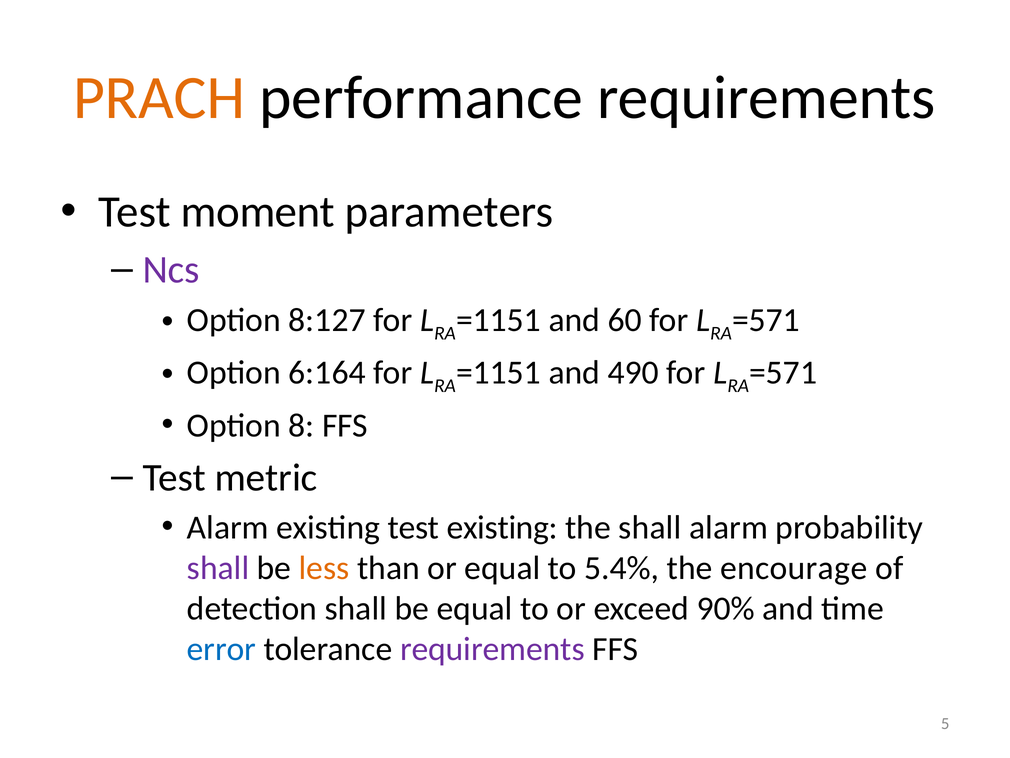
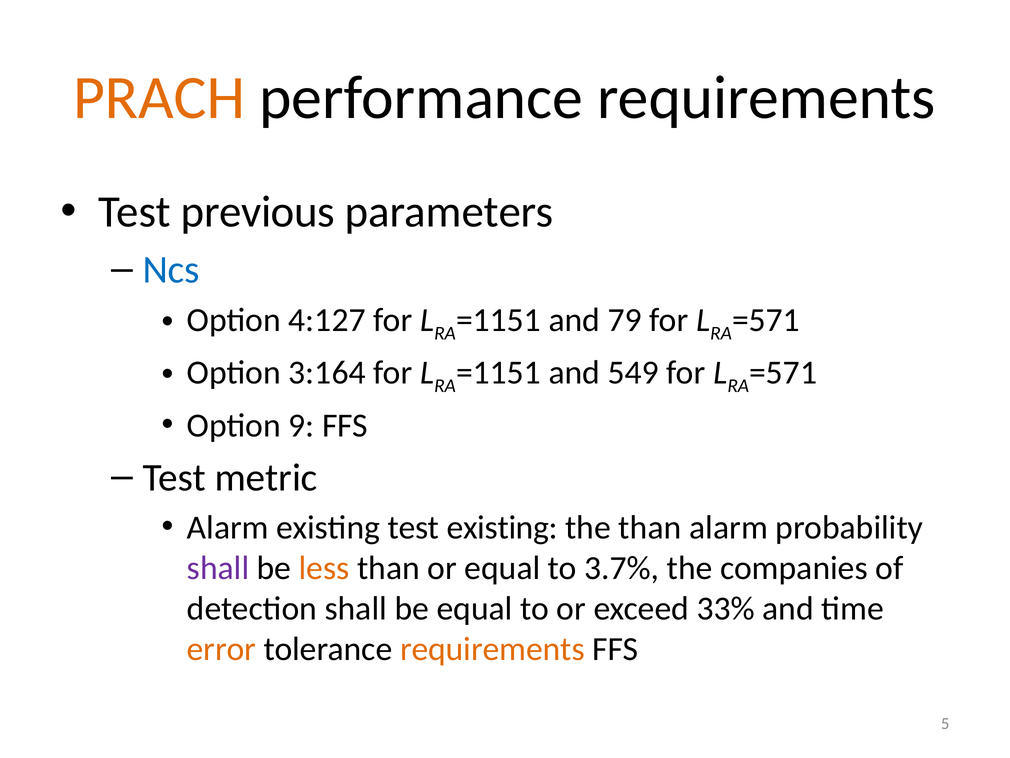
moment: moment -> previous
Ncs colour: purple -> blue
8:127: 8:127 -> 4:127
60: 60 -> 79
6:164: 6:164 -> 3:164
490: 490 -> 549
8: 8 -> 9
the shall: shall -> than
5.4%: 5.4% -> 3.7%
encourage: encourage -> companies
90%: 90% -> 33%
error colour: blue -> orange
requirements at (492, 649) colour: purple -> orange
